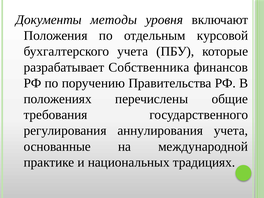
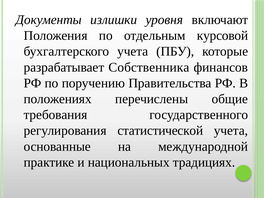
методы: методы -> излишки
аннулирования: аннулирования -> статистической
